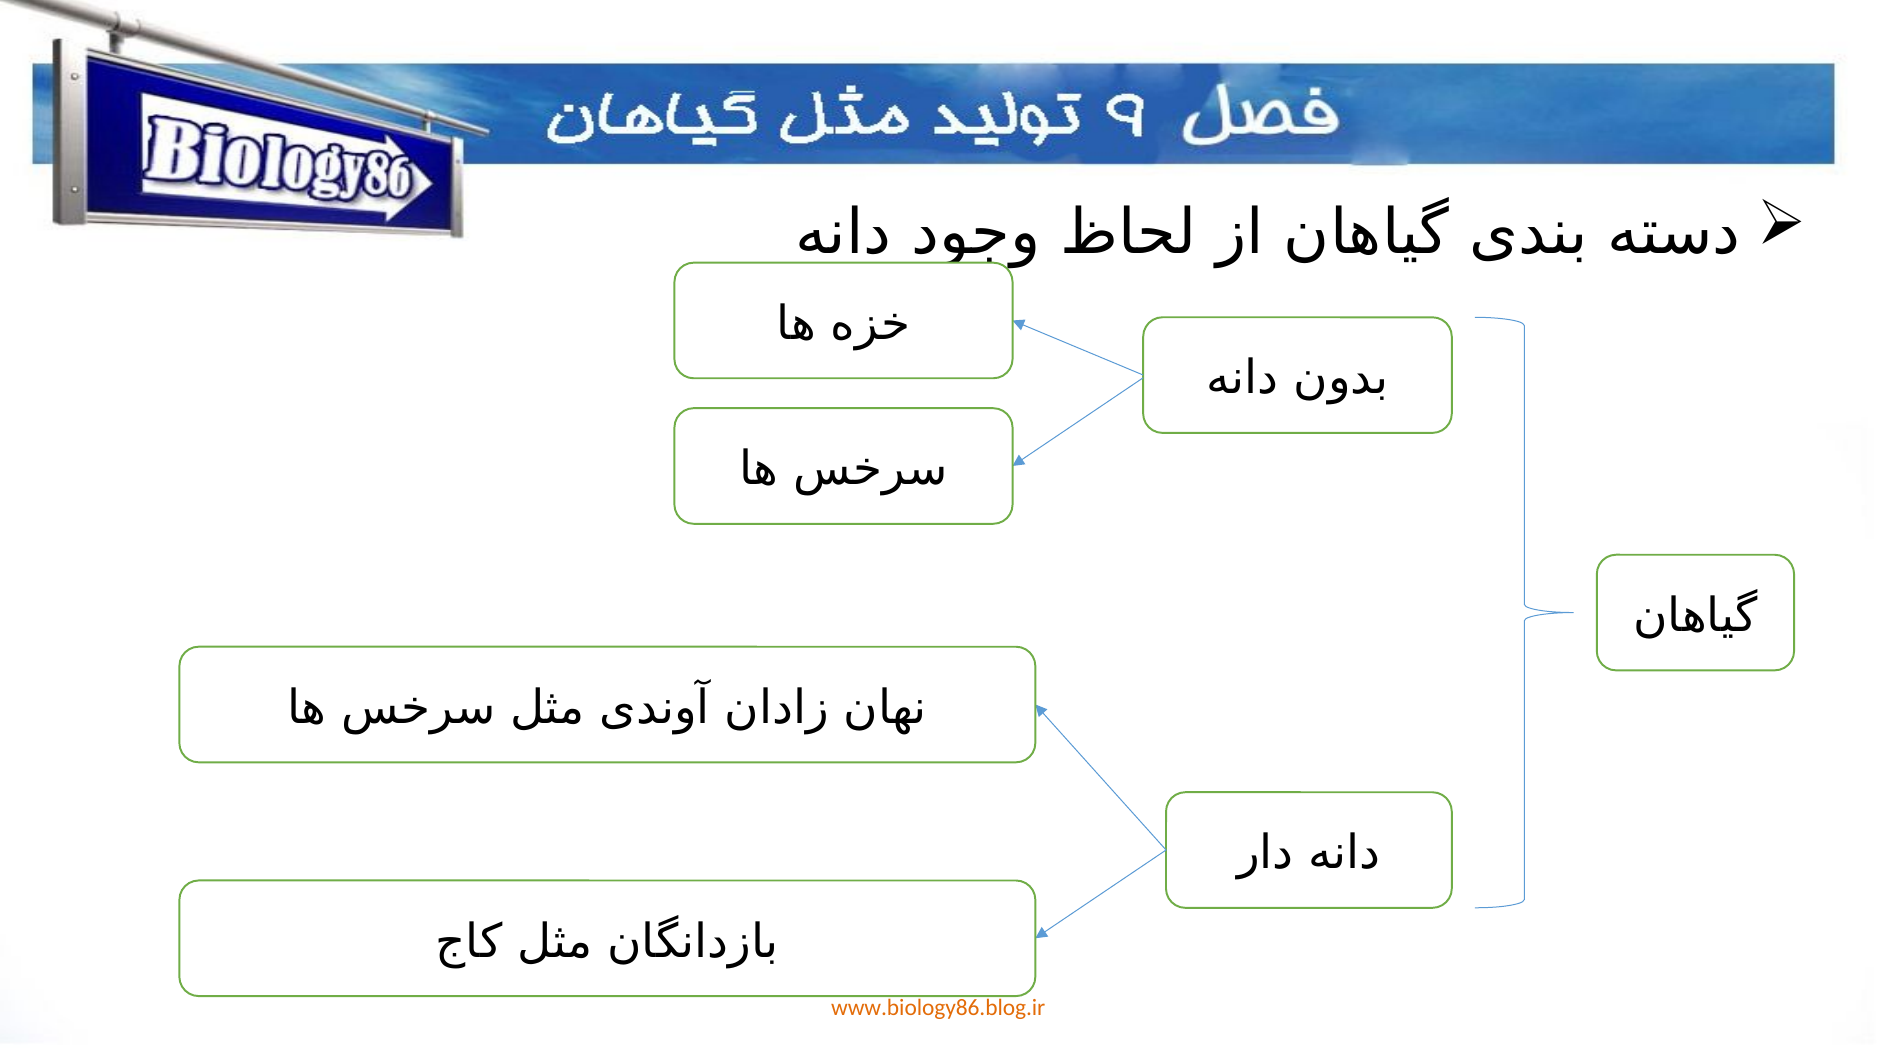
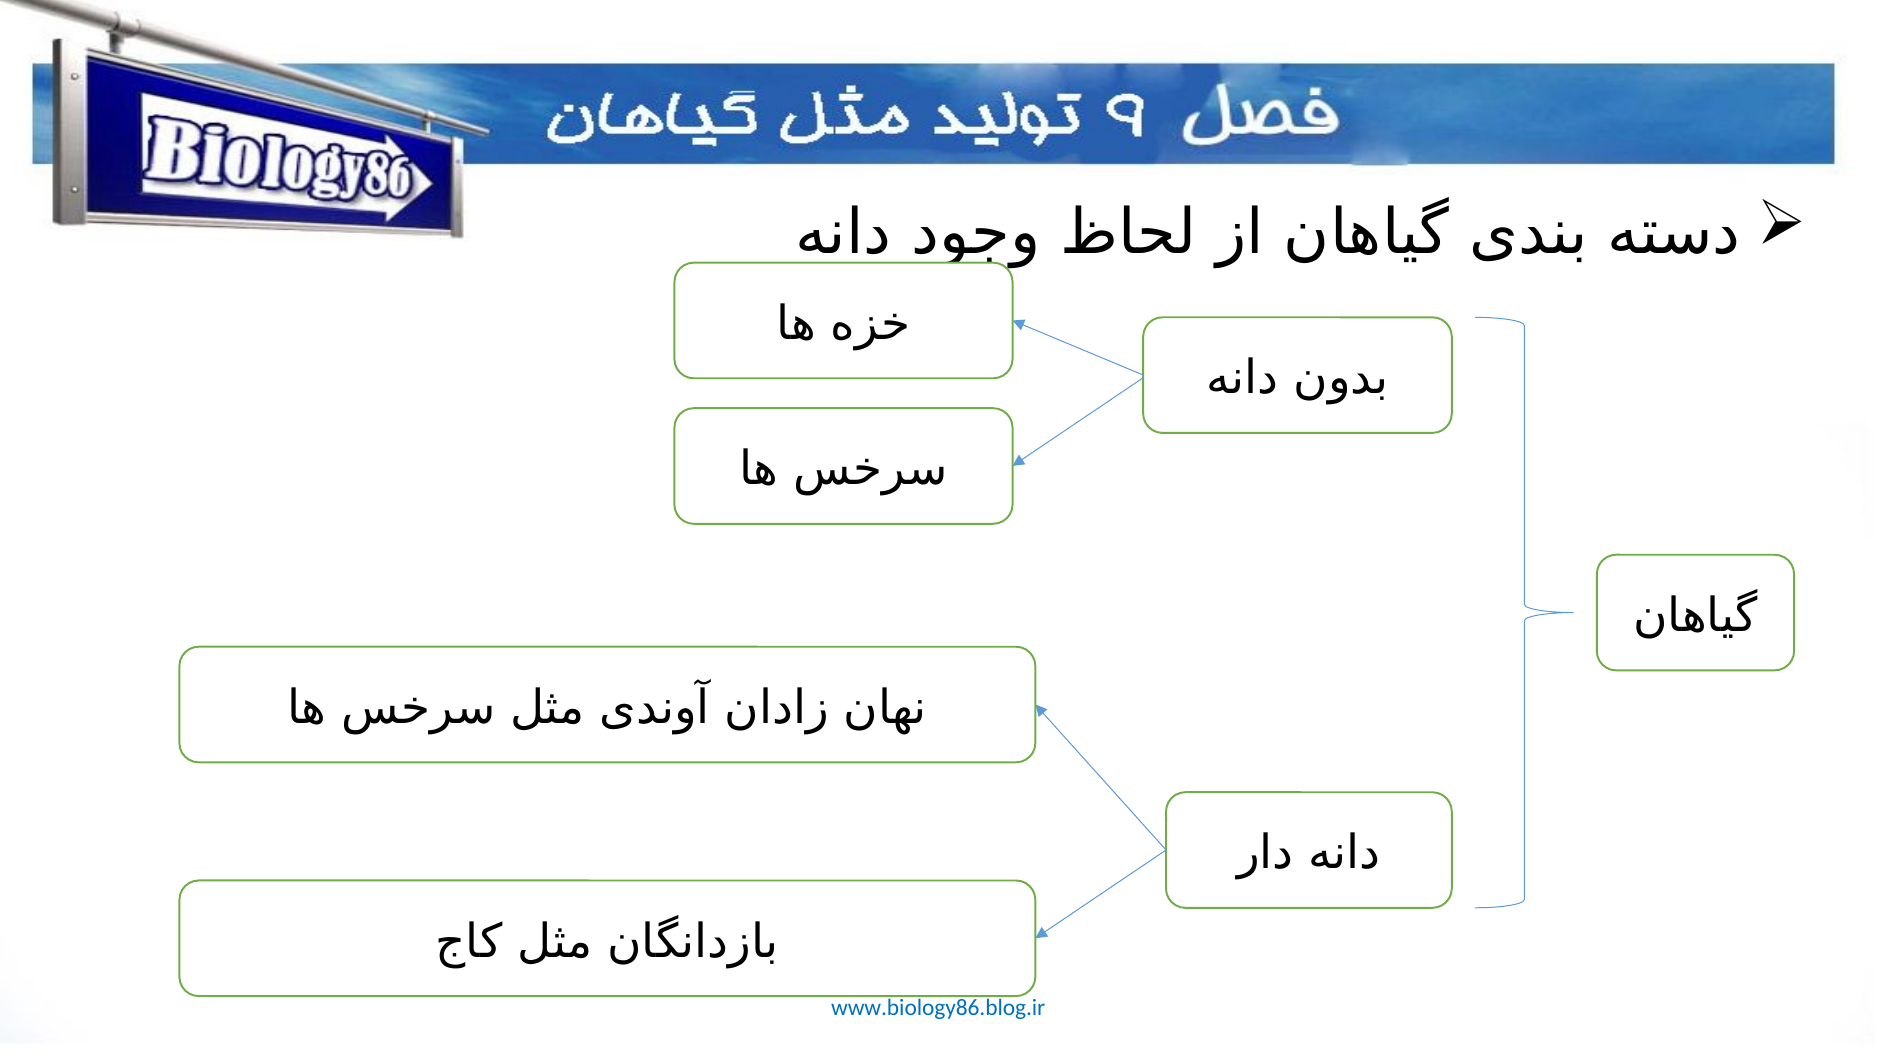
www.biology86.blog.ir colour: orange -> blue
